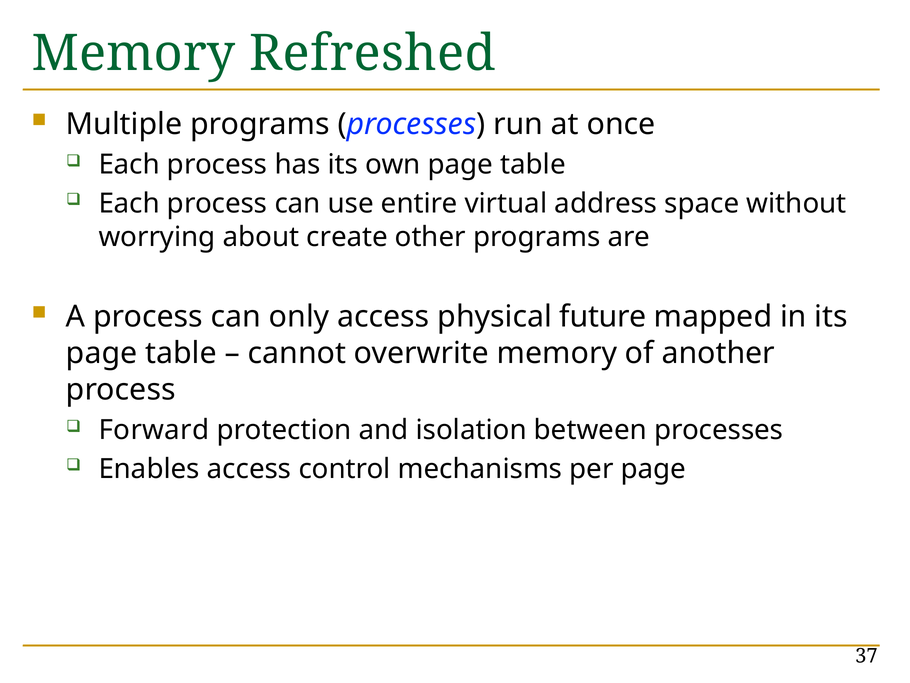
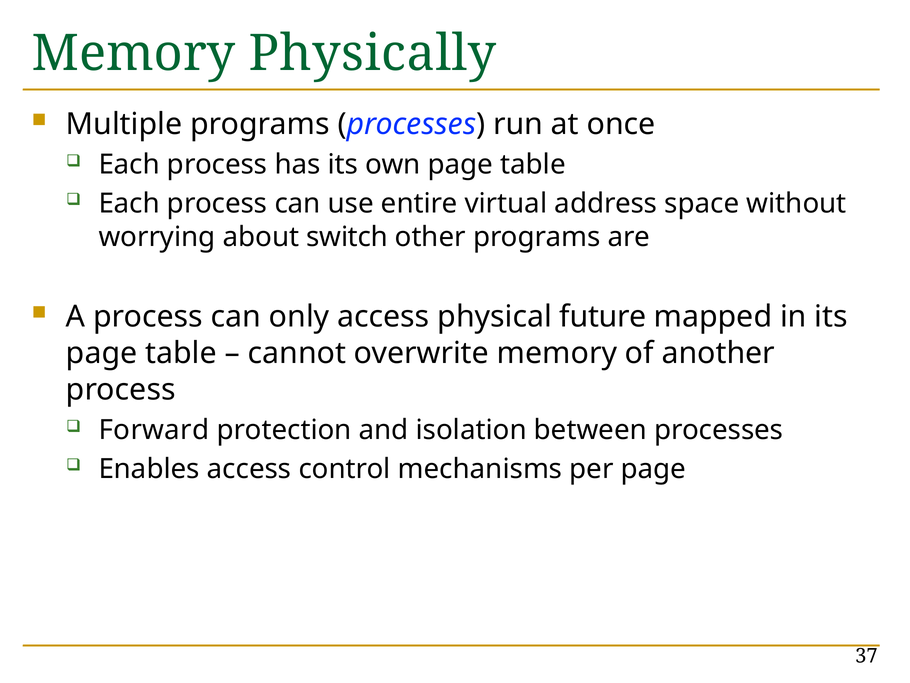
Refreshed: Refreshed -> Physically
create: create -> switch
